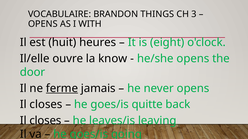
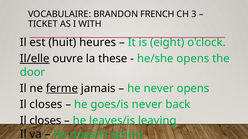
THINGS: THINGS -> FRENCH
OPENS at (43, 24): OPENS -> TICKET
Il/elle underline: none -> present
know: know -> these
goes/is quitte: quitte -> never
